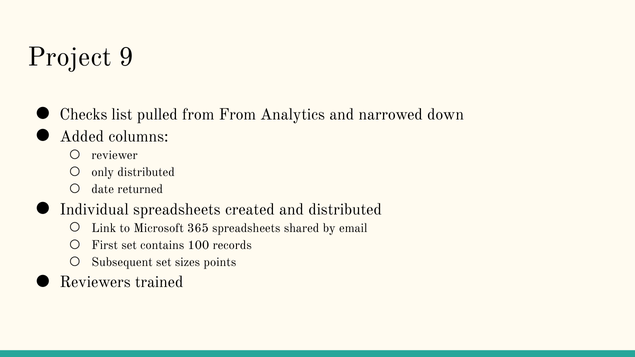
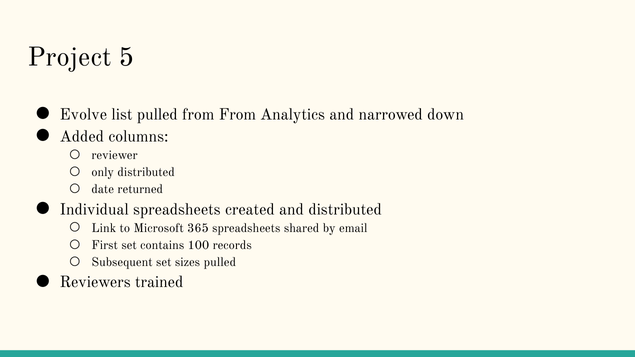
9: 9 -> 5
Checks: Checks -> Evolve
sizes points: points -> pulled
